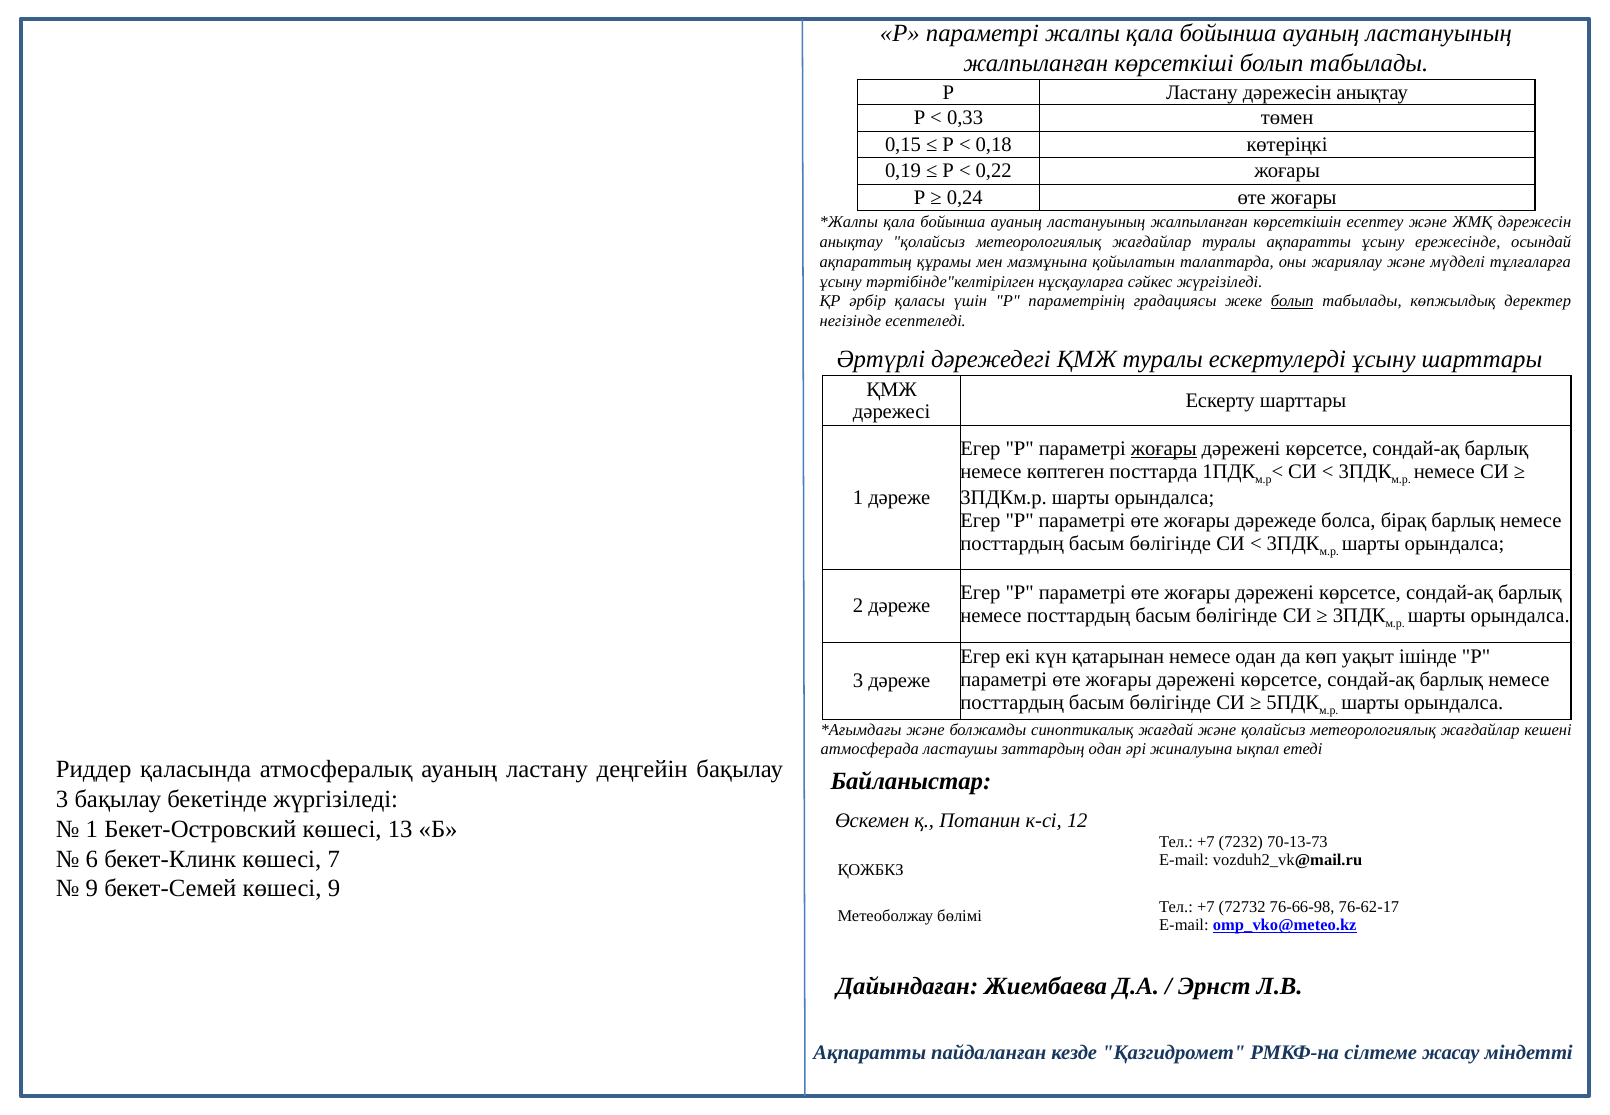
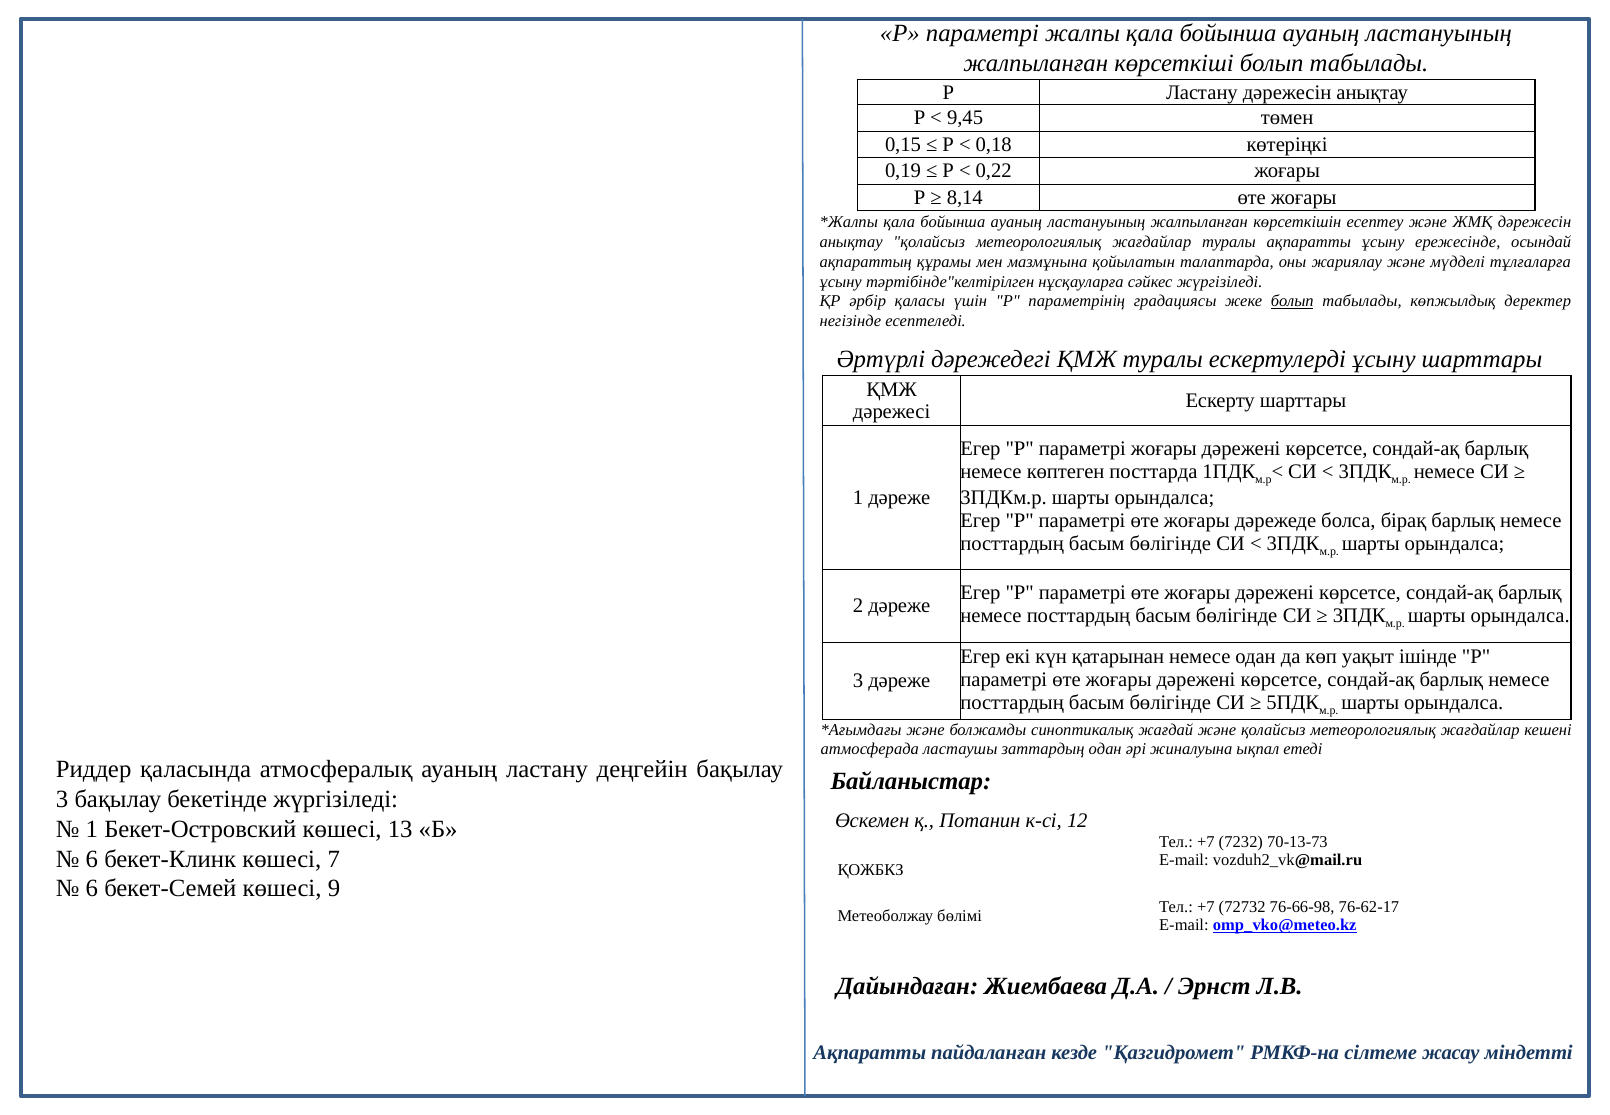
0,33: 0,33 -> 9,45
0,24: 0,24 -> 8,14
жоғары at (1164, 449) underline: present -> none
9 at (92, 888): 9 -> 6
